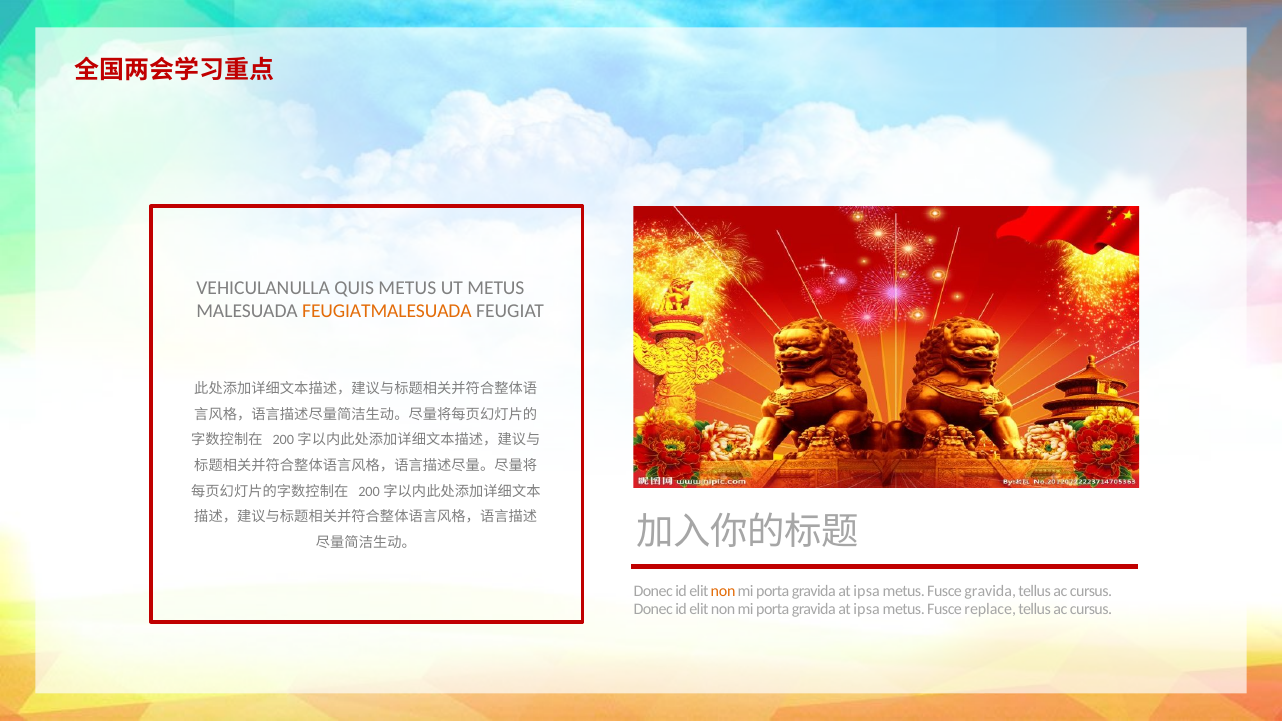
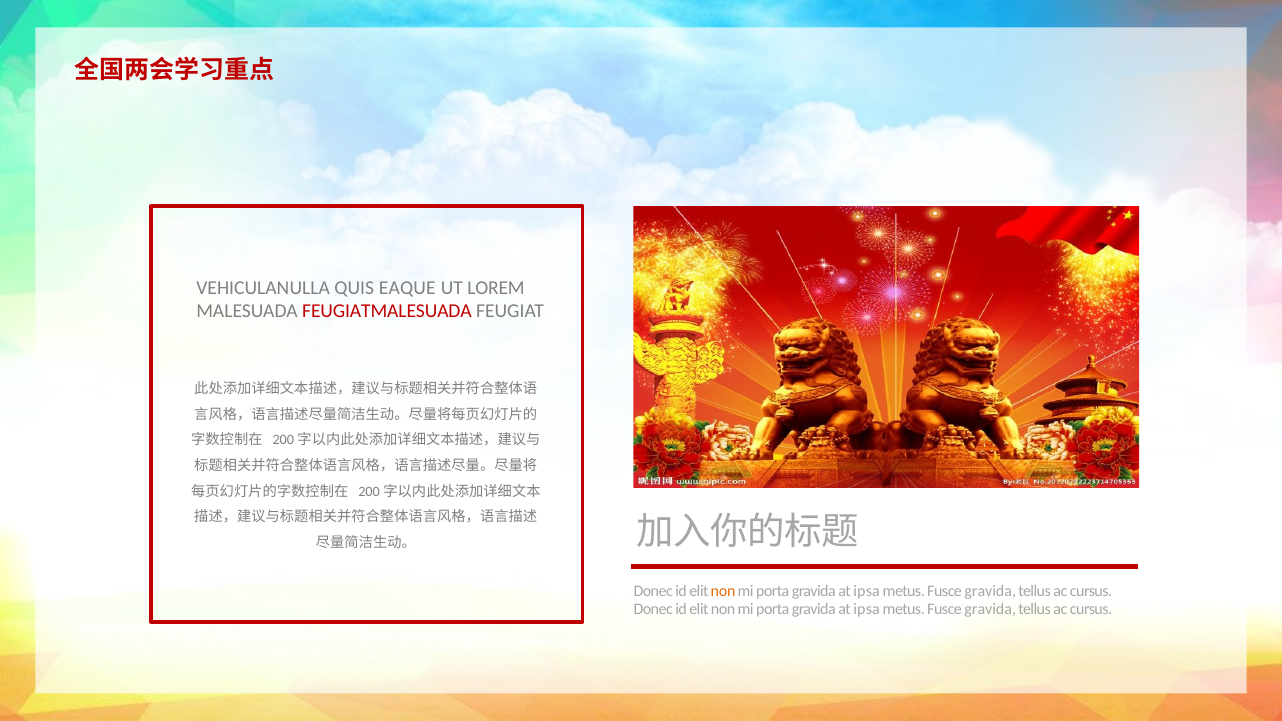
QUIS METUS: METUS -> EAQUE
UT METUS: METUS -> LOREM
FEUGIATMALESUADA colour: orange -> red
replace at (990, 609): replace -> gravida
